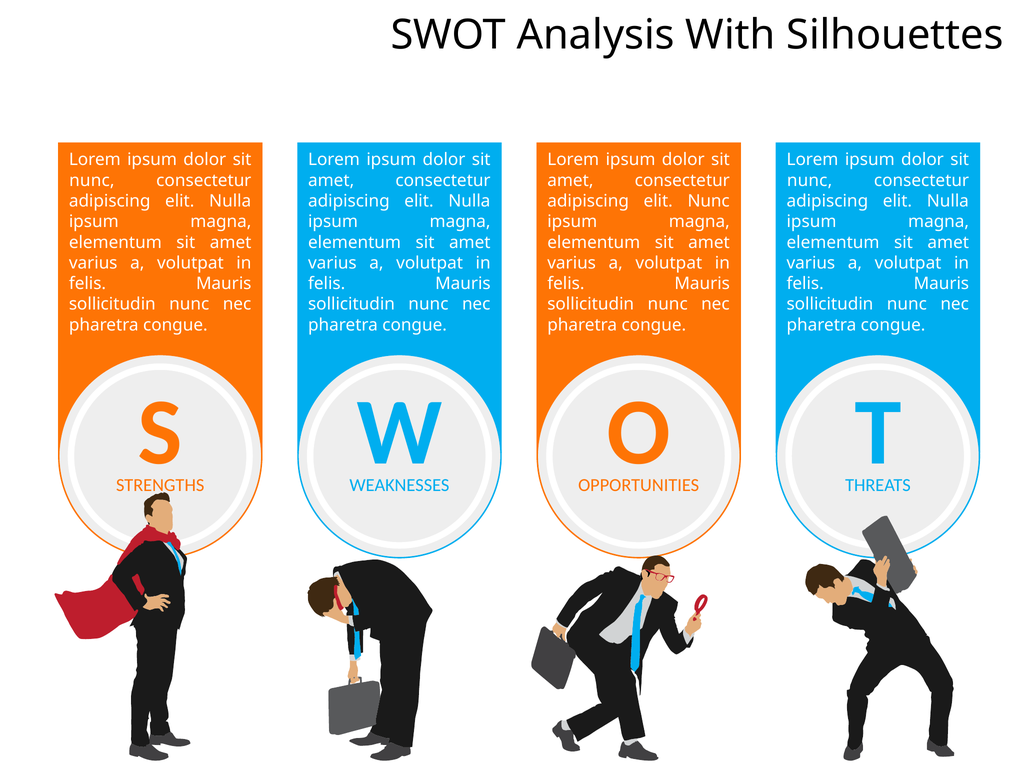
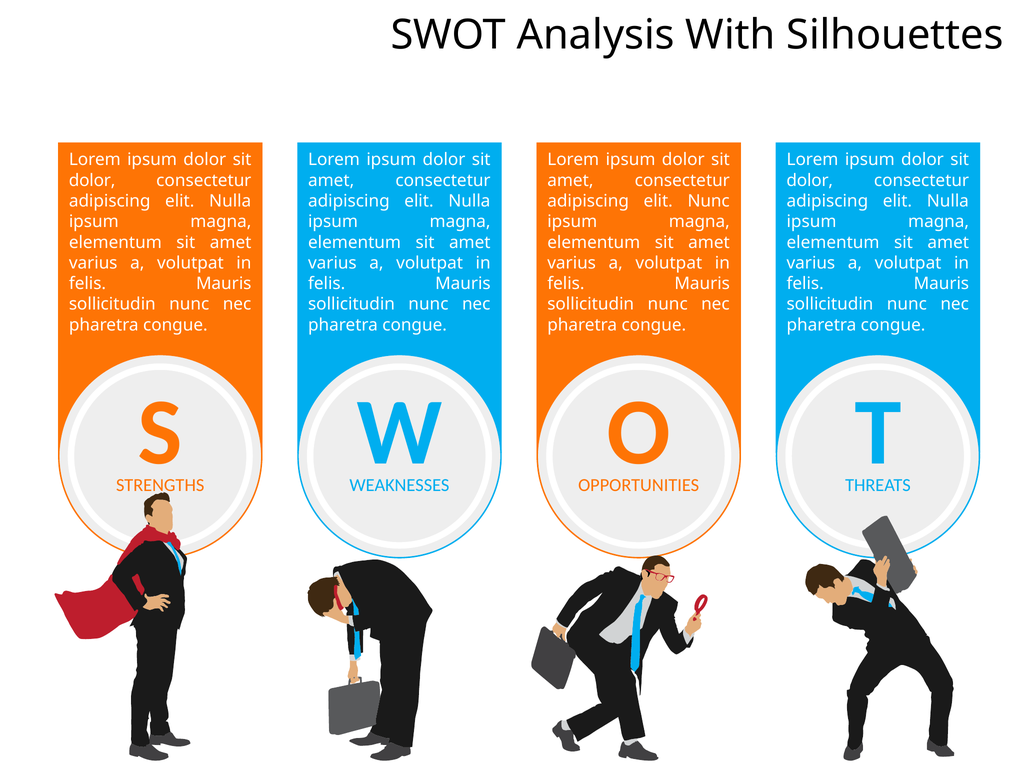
nunc at (92, 180): nunc -> dolor
nunc at (810, 180): nunc -> dolor
